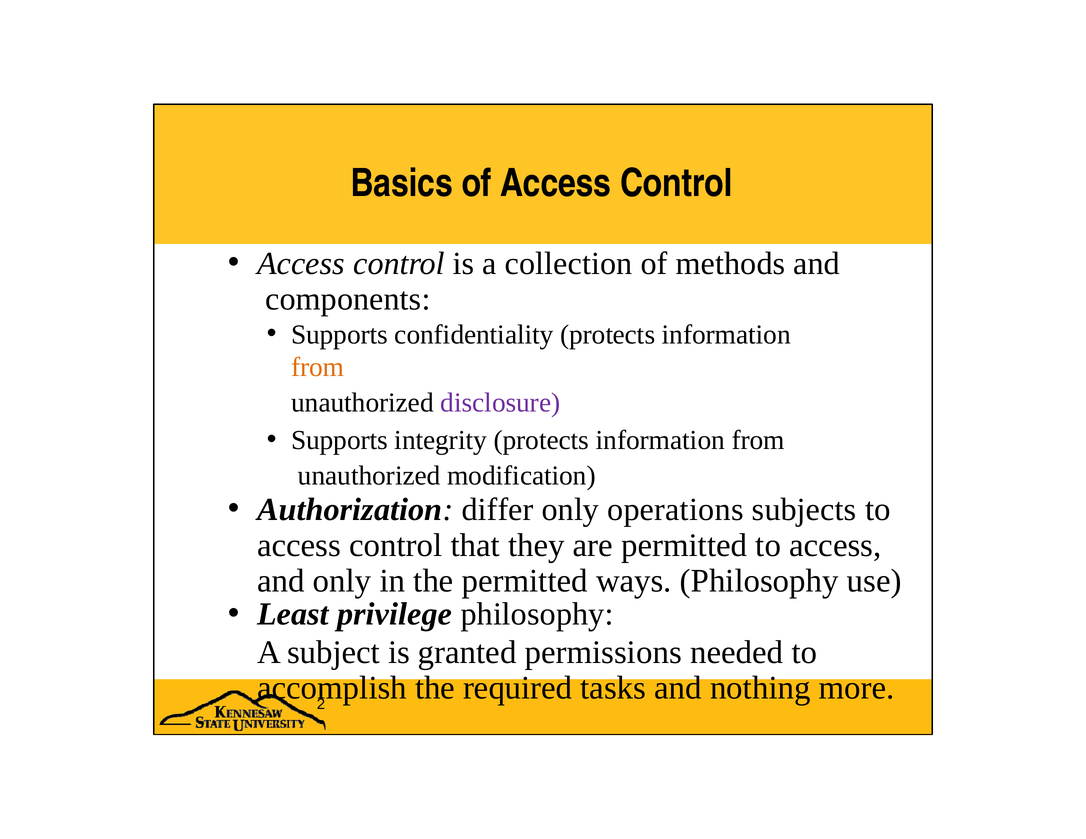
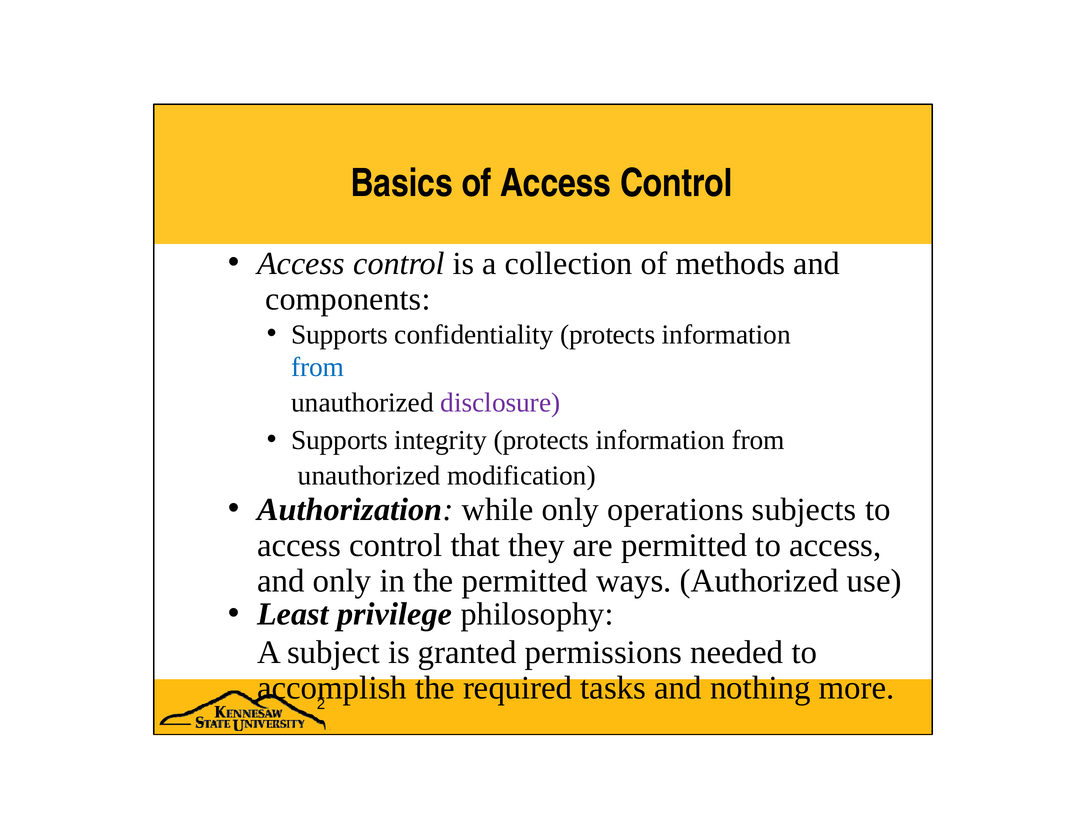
from at (318, 367) colour: orange -> blue
differ: differ -> while
ways Philosophy: Philosophy -> Authorized
